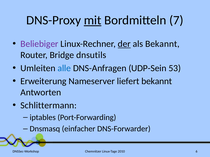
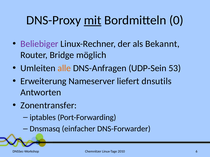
7: 7 -> 0
der underline: present -> none
dnsutils: dnsutils -> möglich
alle colour: blue -> orange
liefert bekannt: bekannt -> dnsutils
Schlittermann: Schlittermann -> Zonentransfer
